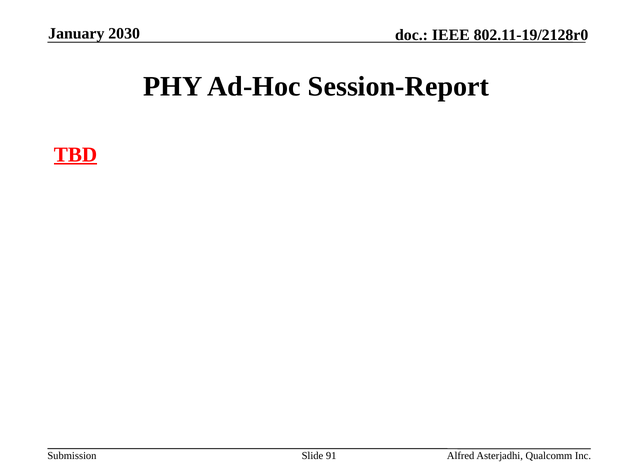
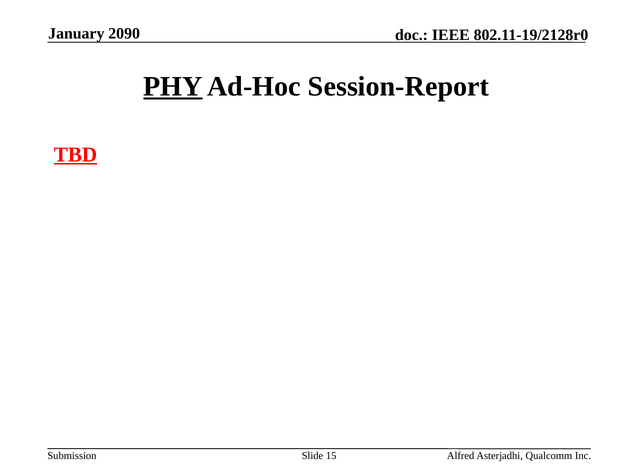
2030: 2030 -> 2090
PHY underline: none -> present
91: 91 -> 15
